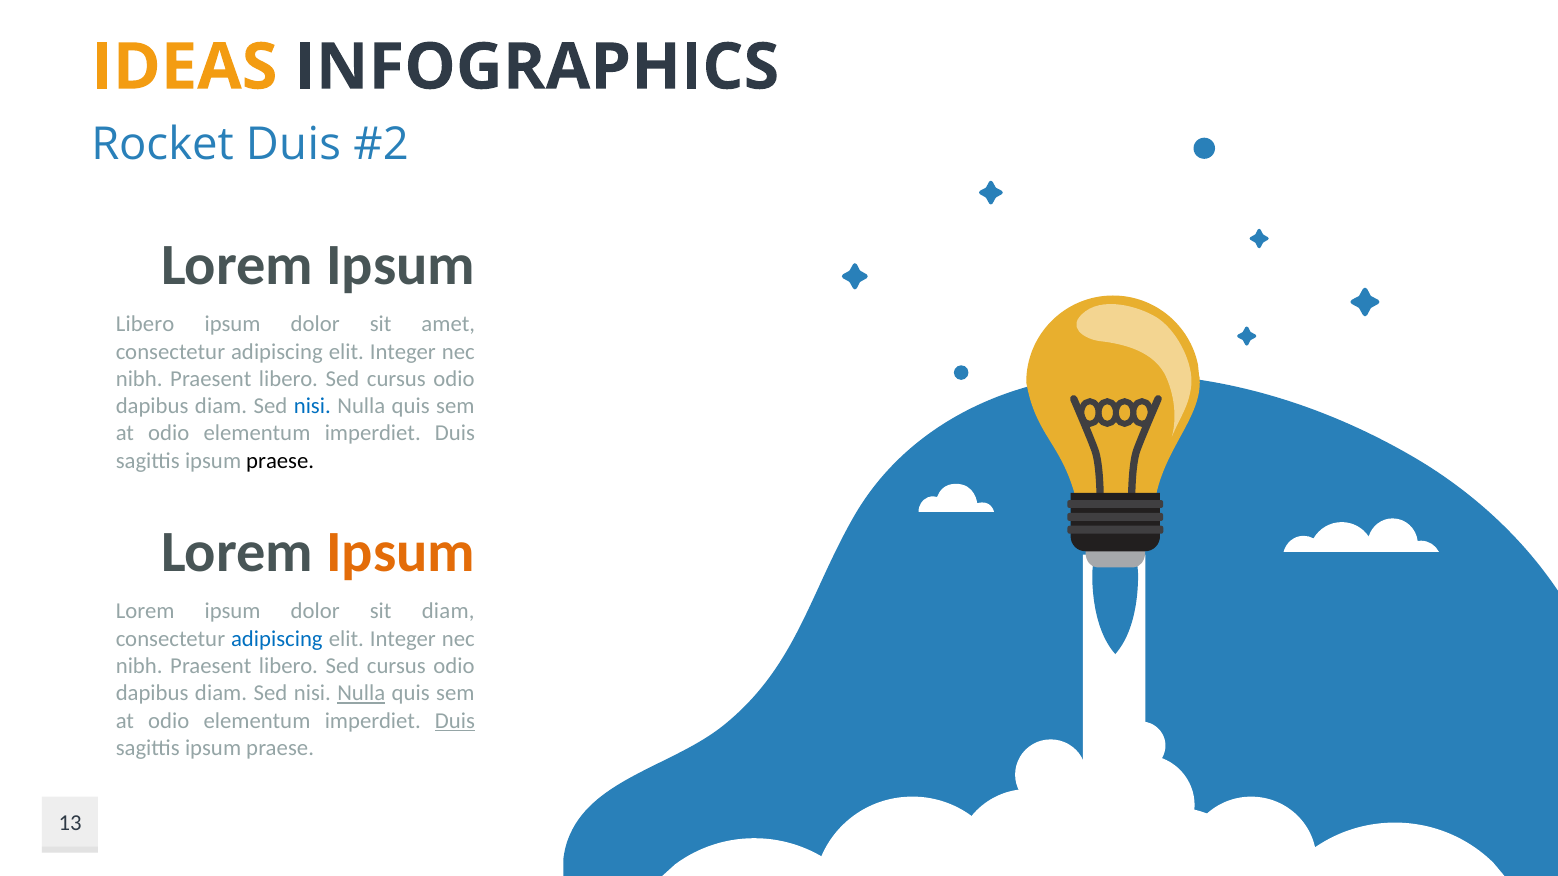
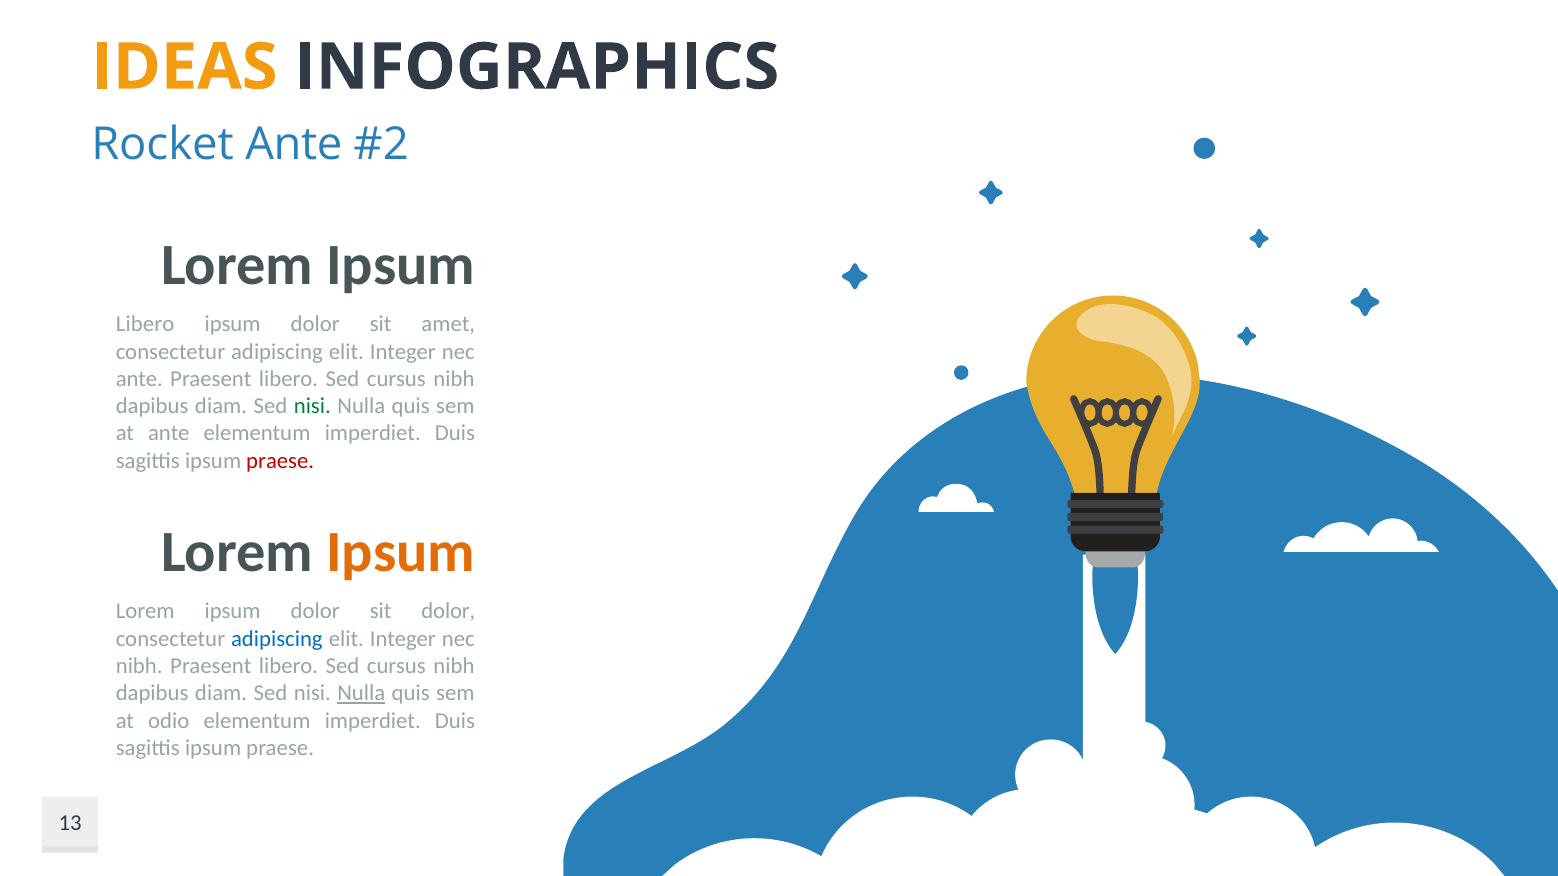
Rocket Duis: Duis -> Ante
nibh at (139, 379): nibh -> ante
odio at (454, 379): odio -> nibh
nisi at (312, 406) colour: blue -> green
odio at (169, 434): odio -> ante
praese at (280, 461) colour: black -> red
sit diam: diam -> dolor
odio at (454, 666): odio -> nibh
Duis at (455, 721) underline: present -> none
